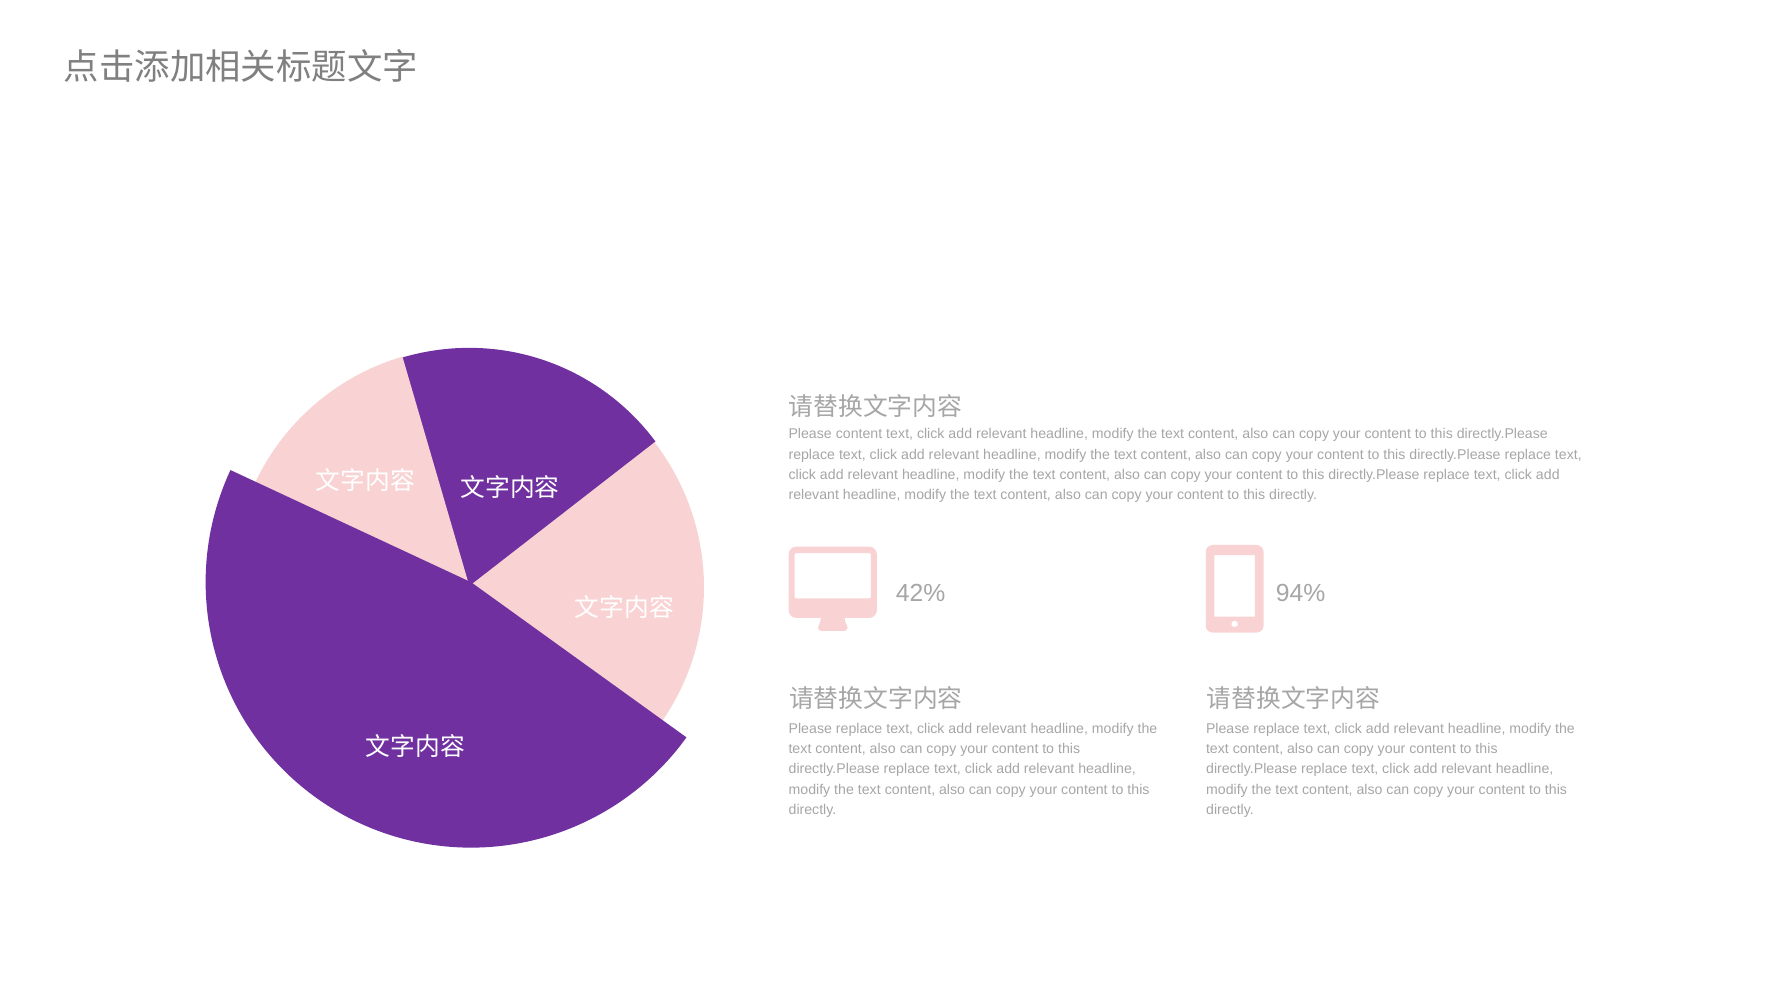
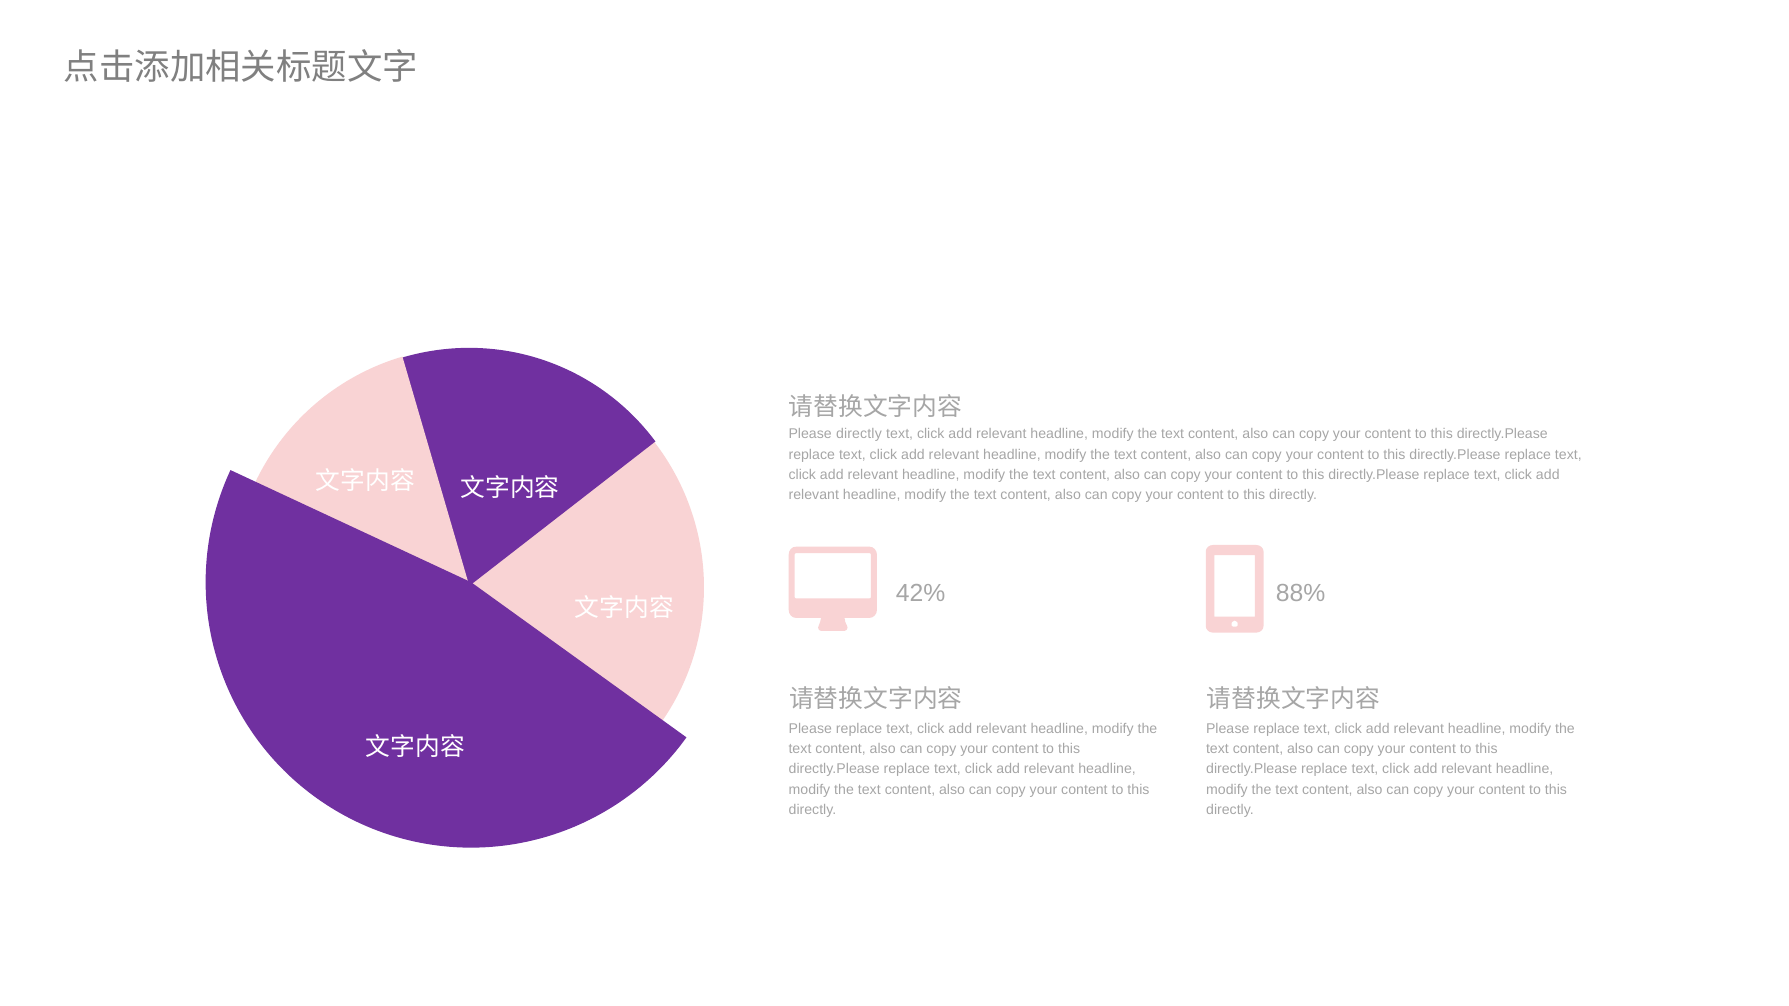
Please content: content -> directly
94%: 94% -> 88%
